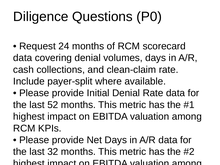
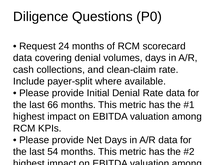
52: 52 -> 66
32: 32 -> 54
